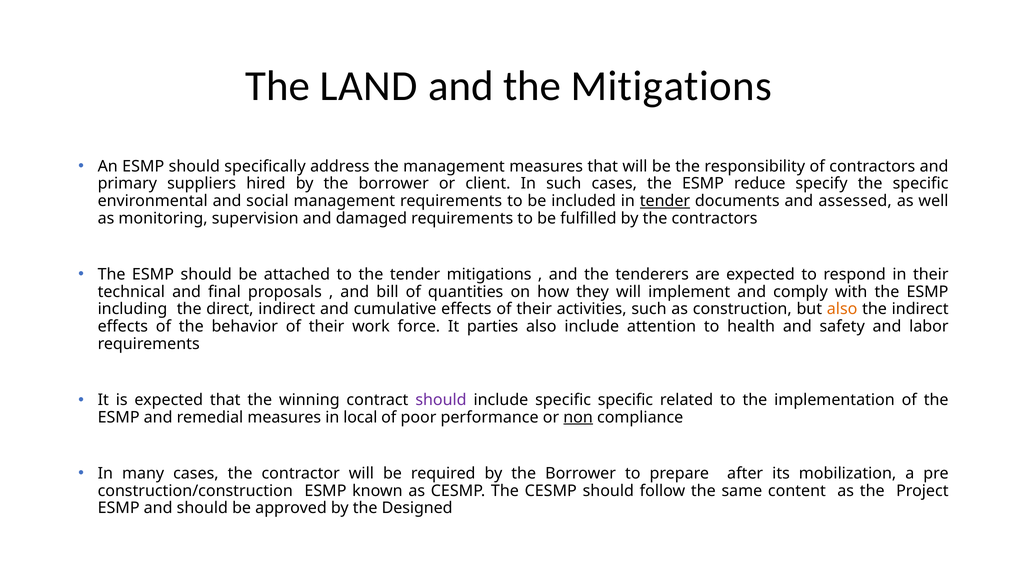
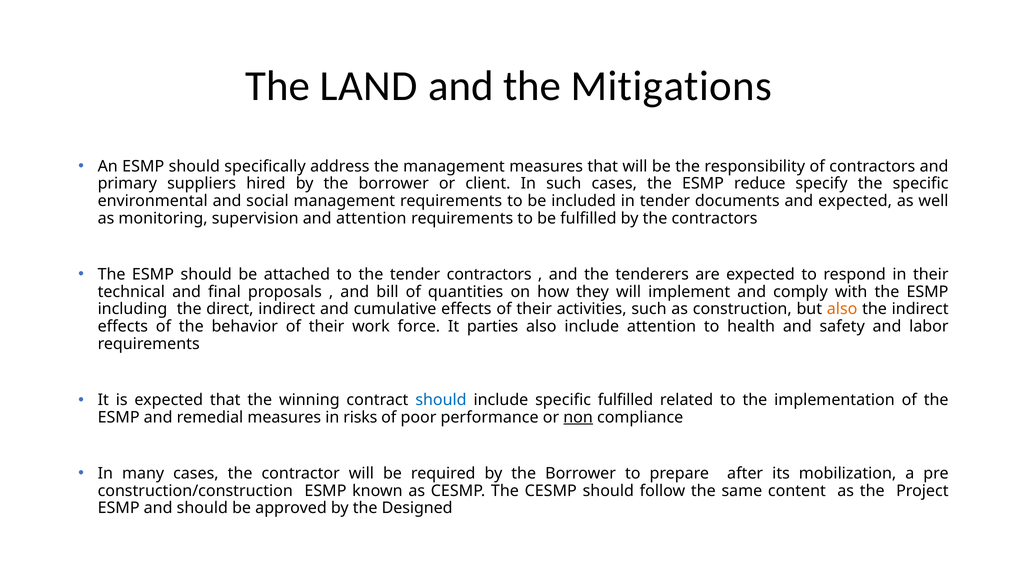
tender at (665, 201) underline: present -> none
and assessed: assessed -> expected
and damaged: damaged -> attention
tender mitigations: mitigations -> contractors
should at (441, 400) colour: purple -> blue
specific specific: specific -> fulfilled
local: local -> risks
